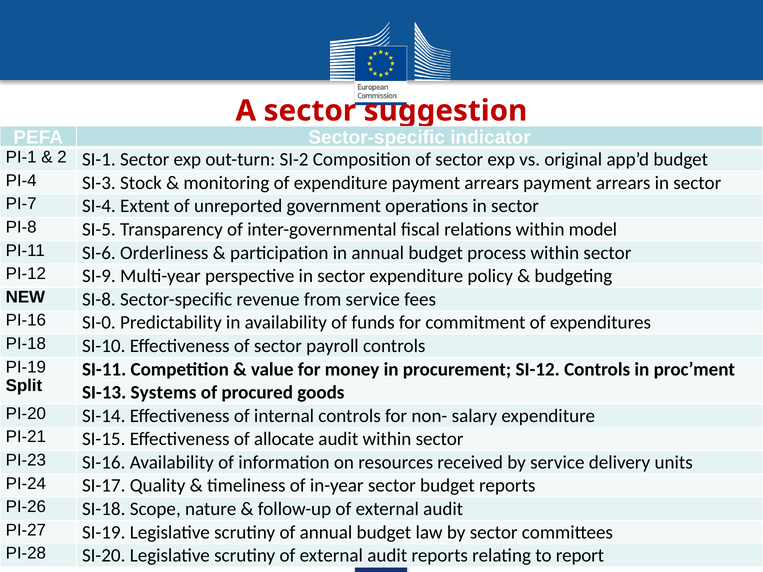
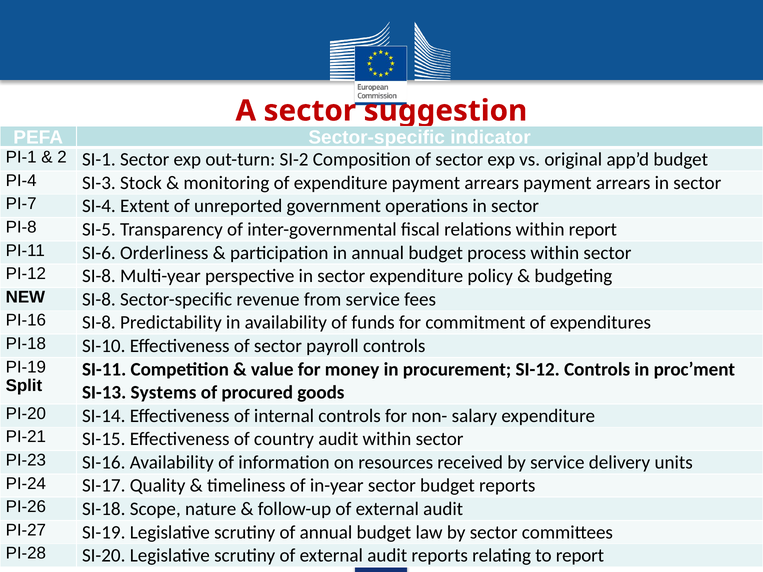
within model: model -> report
PI-12 SI-9: SI-9 -> SI-8
PI-16 SI-0: SI-0 -> SI-8
allocate: allocate -> country
